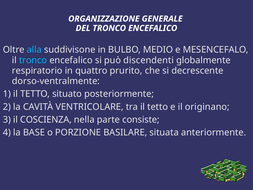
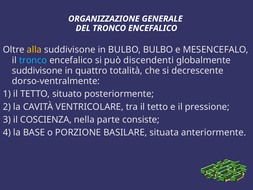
alla colour: light blue -> yellow
BULBO MEDIO: MEDIO -> BULBO
respiratorio at (37, 71): respiratorio -> suddivisone
prurito: prurito -> totalità
originano: originano -> pressione
